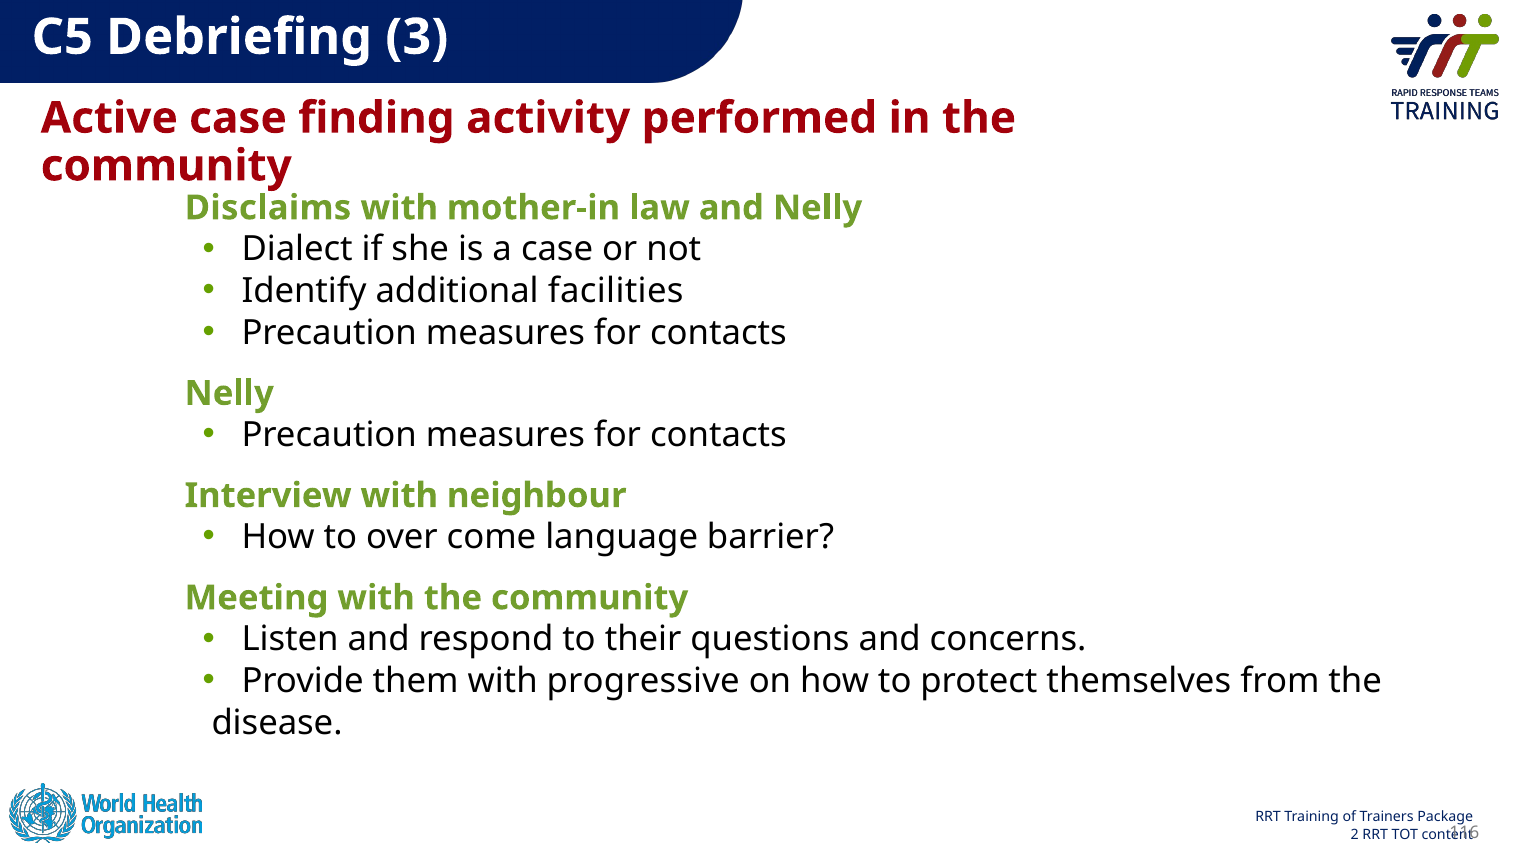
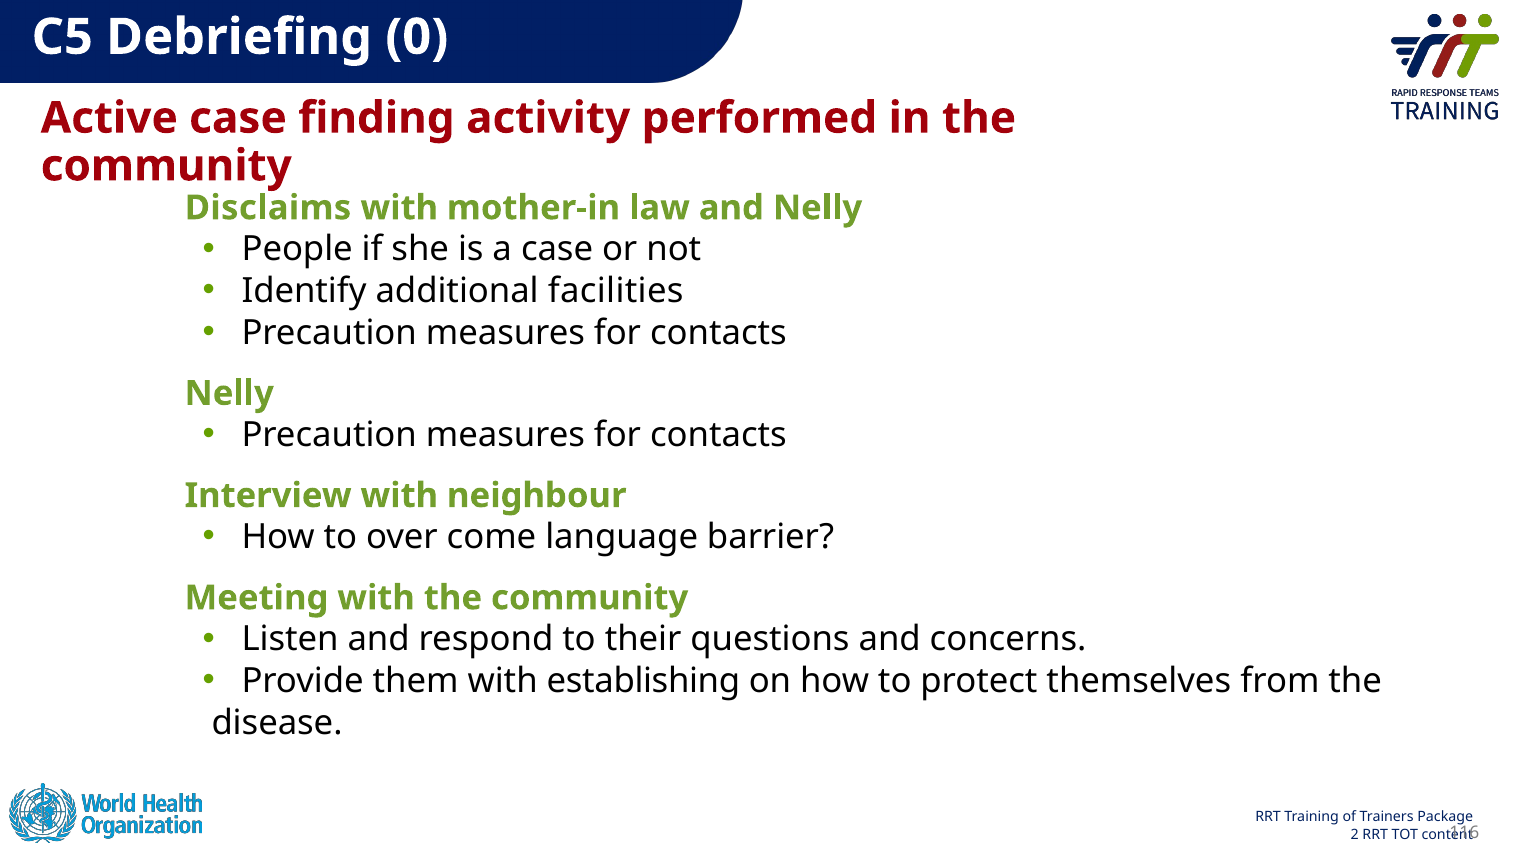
3: 3 -> 0
Dialect: Dialect -> People
progressive: progressive -> establishing
